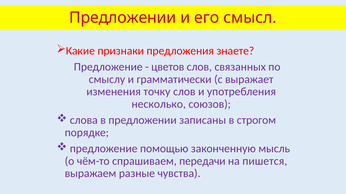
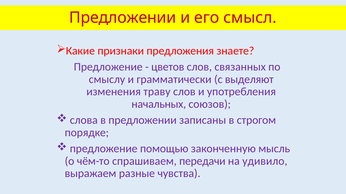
выражает: выражает -> выделяют
точку: точку -> траву
несколько: несколько -> начальных
пишется: пишется -> удивило
